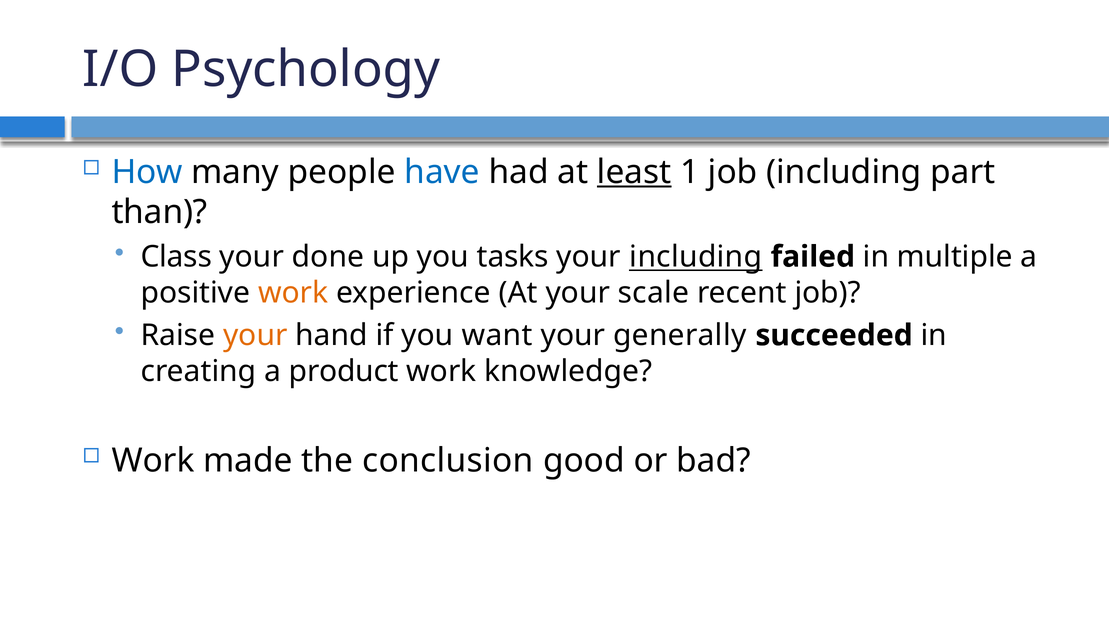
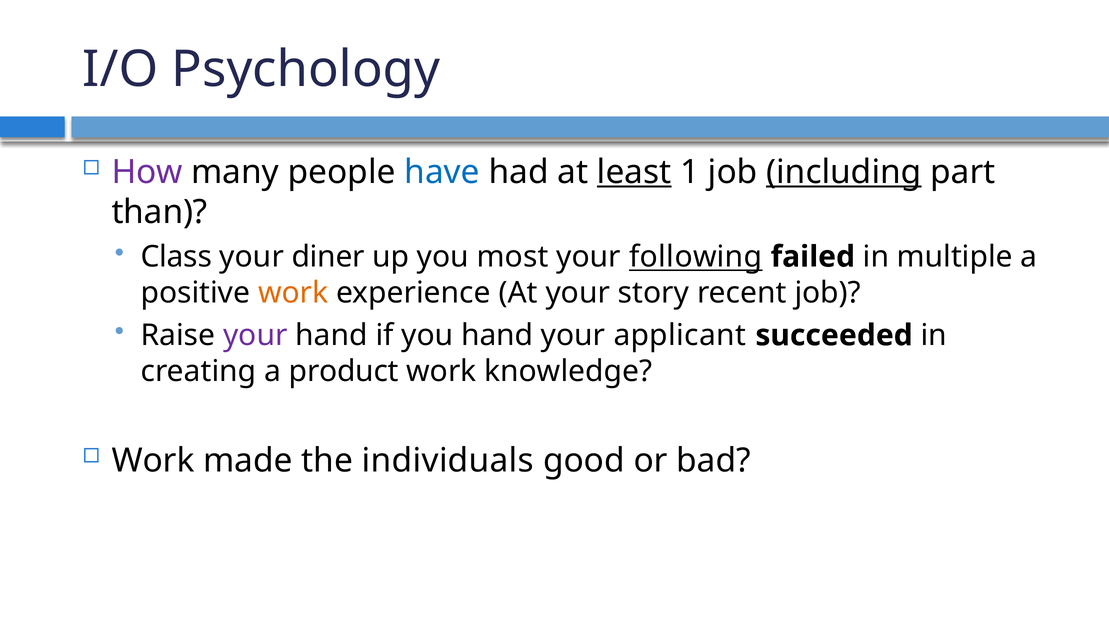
How colour: blue -> purple
including at (844, 172) underline: none -> present
done: done -> diner
tasks: tasks -> most
your including: including -> following
scale: scale -> story
your at (255, 335) colour: orange -> purple
you want: want -> hand
generally: generally -> applicant
conclusion: conclusion -> individuals
